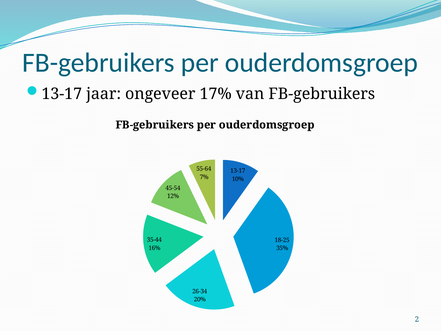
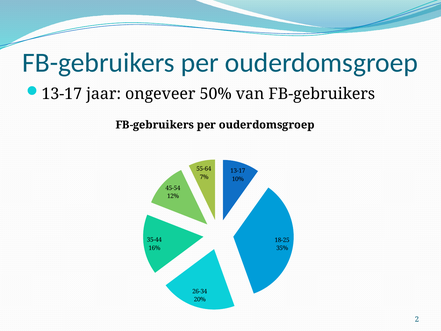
17%: 17% -> 50%
